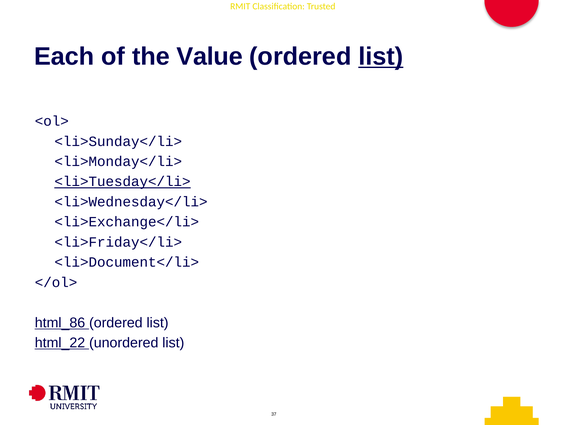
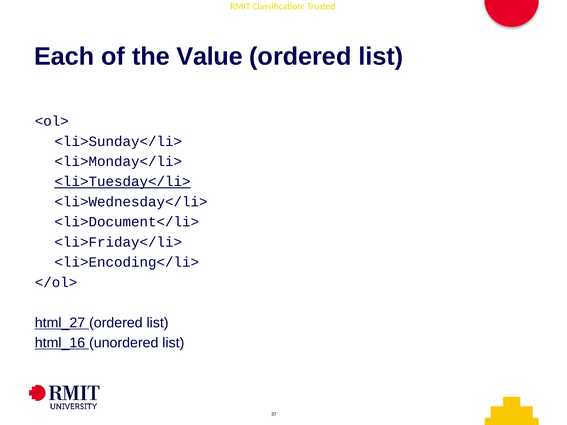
list at (381, 57) underline: present -> none
<li>Exchange</li>: <li>Exchange</li> -> <li>Document</li>
<li>Document</li>: <li>Document</li> -> <li>Encoding</li>
html_86: html_86 -> html_27
html_22: html_22 -> html_16
